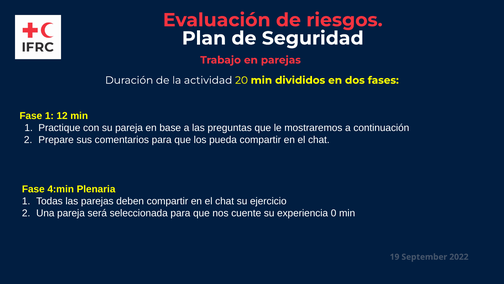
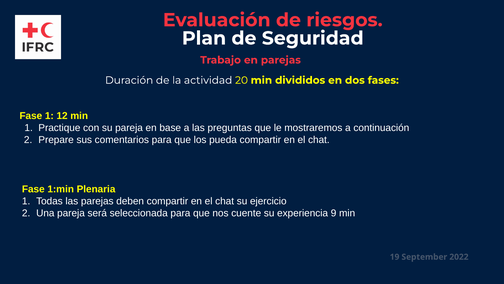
4:min: 4:min -> 1:min
0: 0 -> 9
